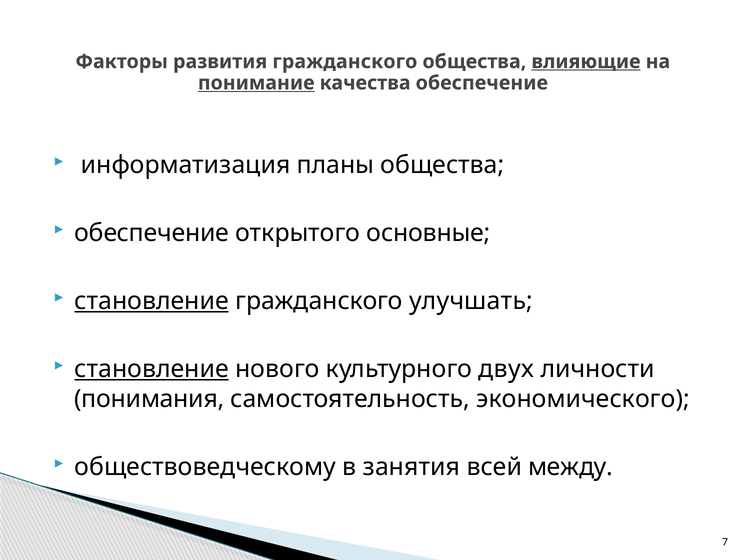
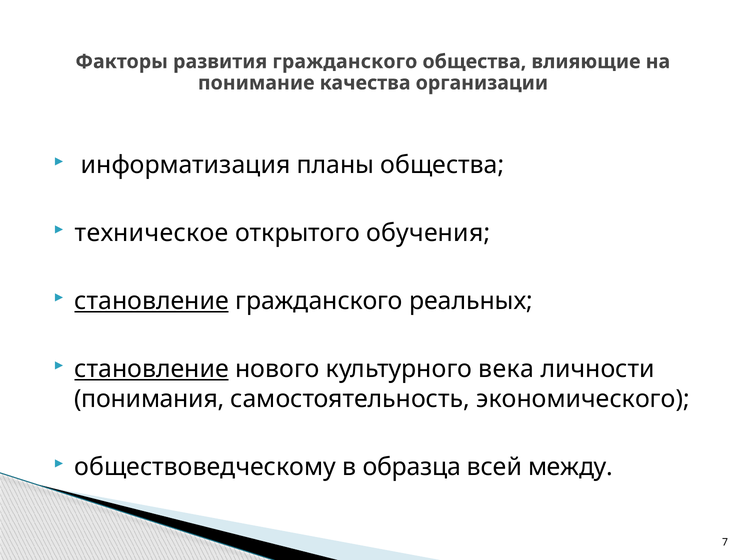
влияющие underline: present -> none
понимание underline: present -> none
качества обеспечение: обеспечение -> организации
обеспечение at (152, 233): обеспечение -> техническое
основные: основные -> обучения
улучшать: улучшать -> реальных
двух: двух -> века
занятия: занятия -> образца
